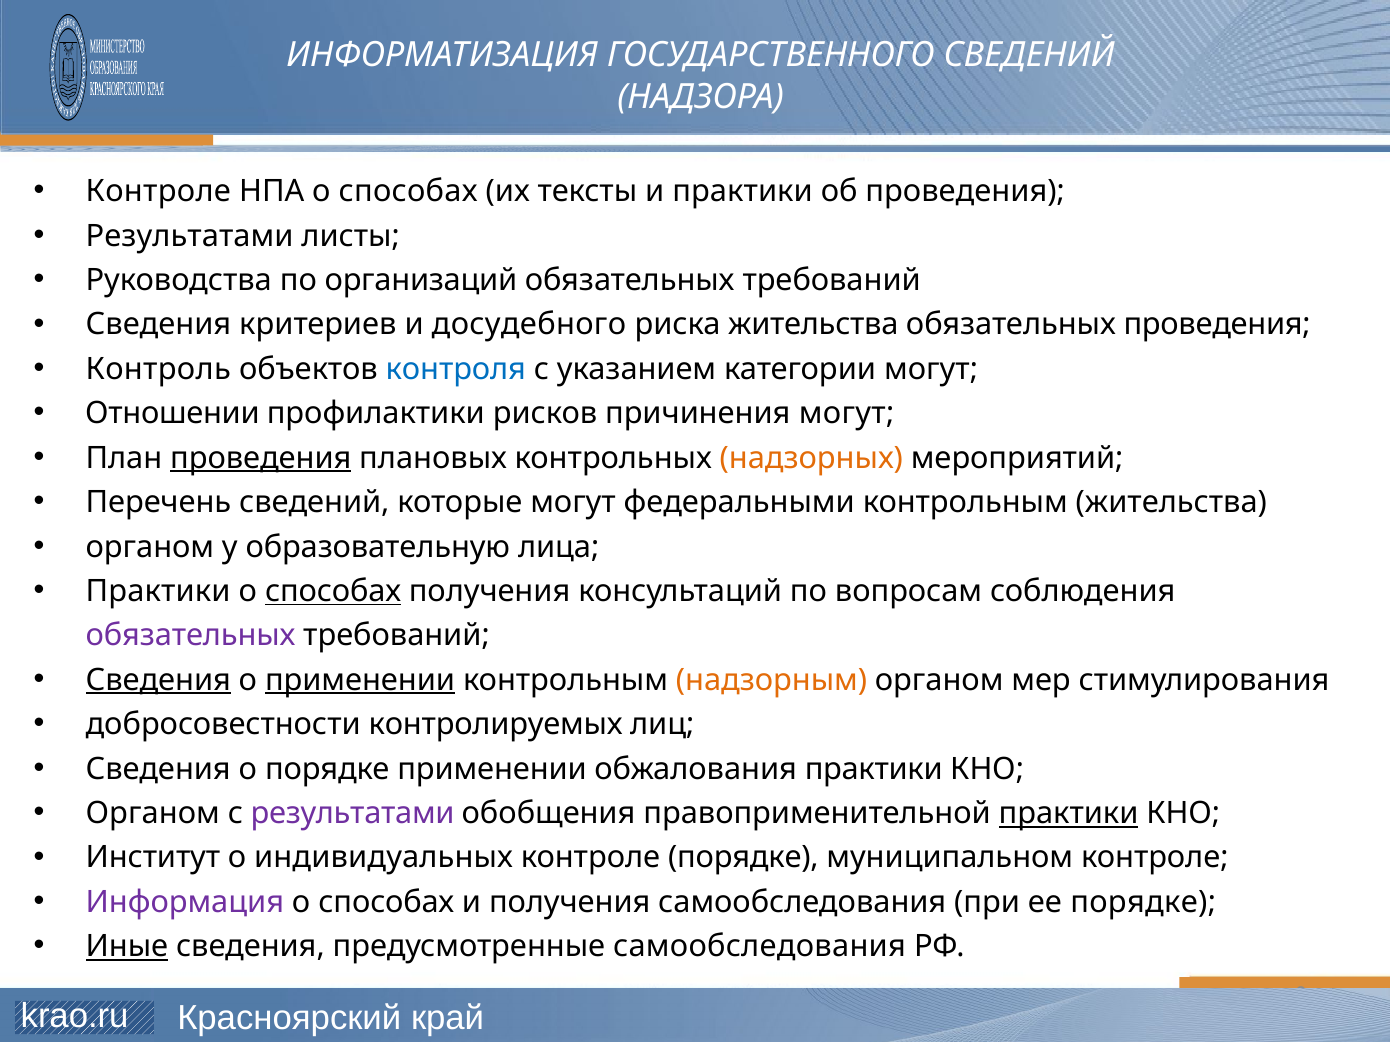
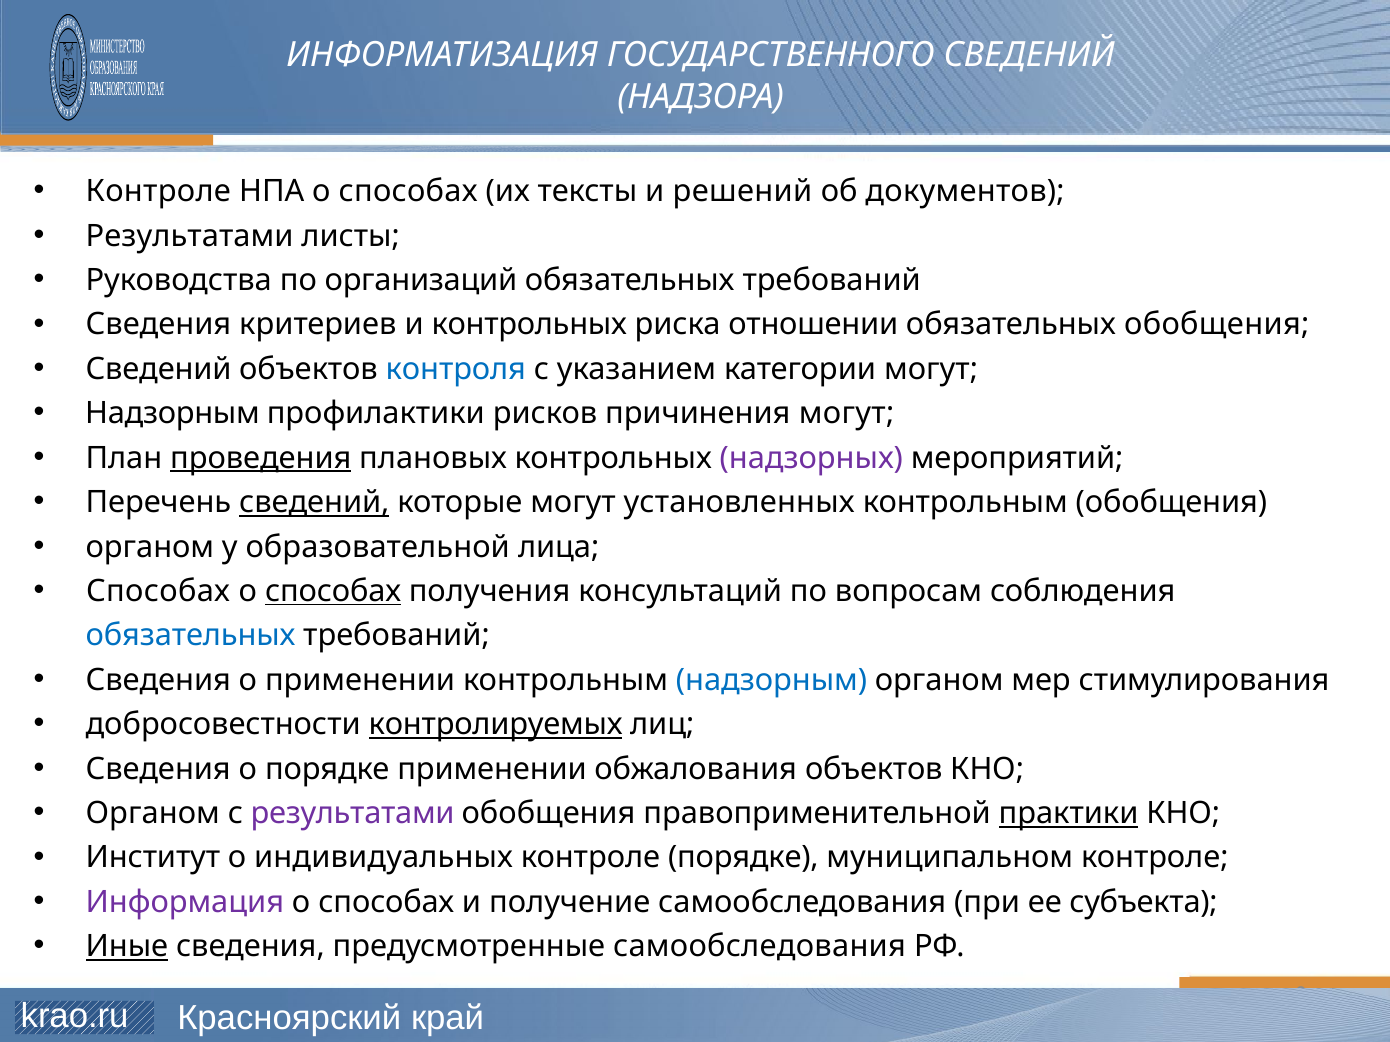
и практики: практики -> решений
об проведения: проведения -> документов
и досудебного: досудебного -> контрольных
риска жительства: жительства -> отношении
обязательных проведения: проведения -> обобщения
Контроль at (158, 369): Контроль -> Сведений
Отношении at (172, 414): Отношении -> Надзорным
надзорных colour: orange -> purple
сведений at (314, 503) underline: none -> present
федеральными: федеральными -> установленных
контрольным жительства: жительства -> обобщения
образовательную: образовательную -> образовательной
Практики at (158, 592): Практики -> Способах
обязательных at (191, 636) colour: purple -> blue
Сведения at (158, 680) underline: present -> none
применении at (360, 680) underline: present -> none
надзорным at (772, 680) colour: orange -> blue
контролируемых underline: none -> present
обжалования практики: практики -> объектов
и получения: получения -> получение
ее порядке: порядке -> субъекта
